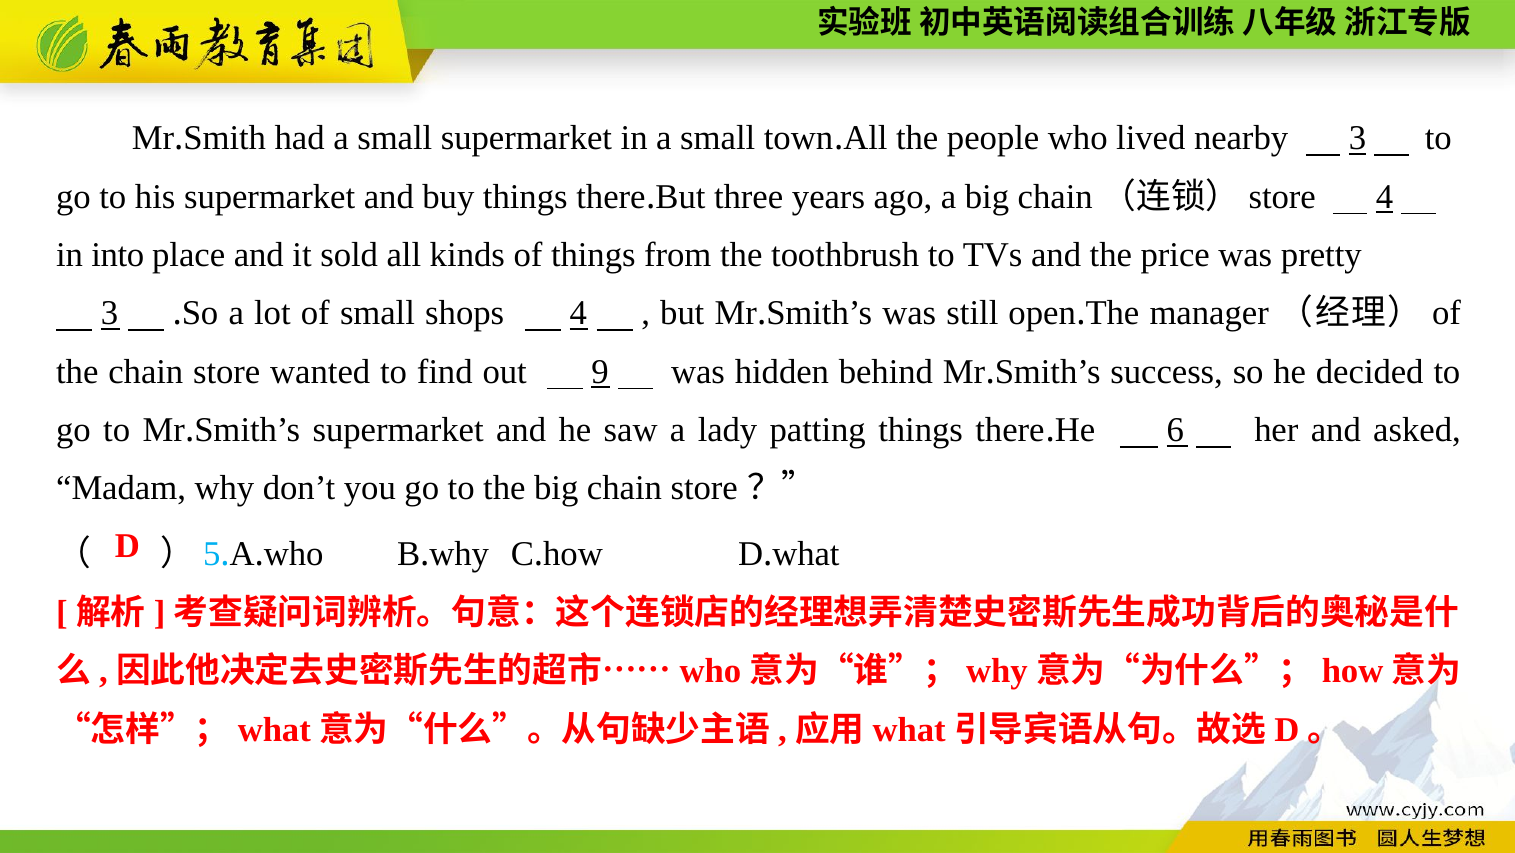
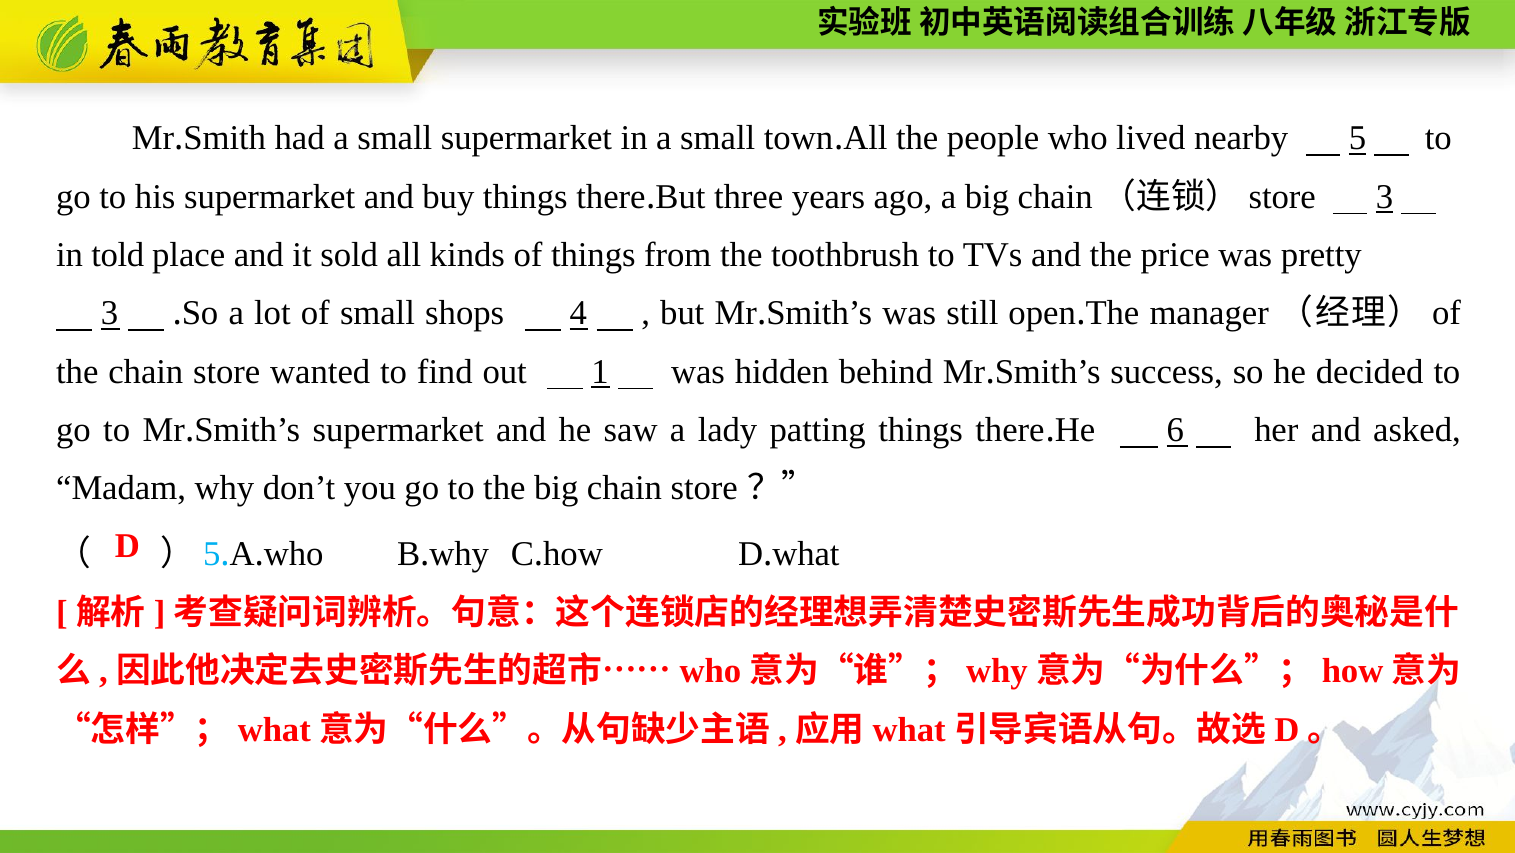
nearby 3: 3 -> 5
4 at (1385, 197): 4 -> 3
into: into -> told
9: 9 -> 1
